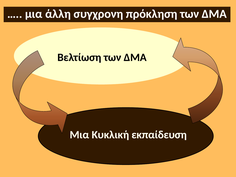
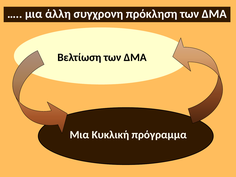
εκπαίδευση: εκπαίδευση -> πρόγραμμα
